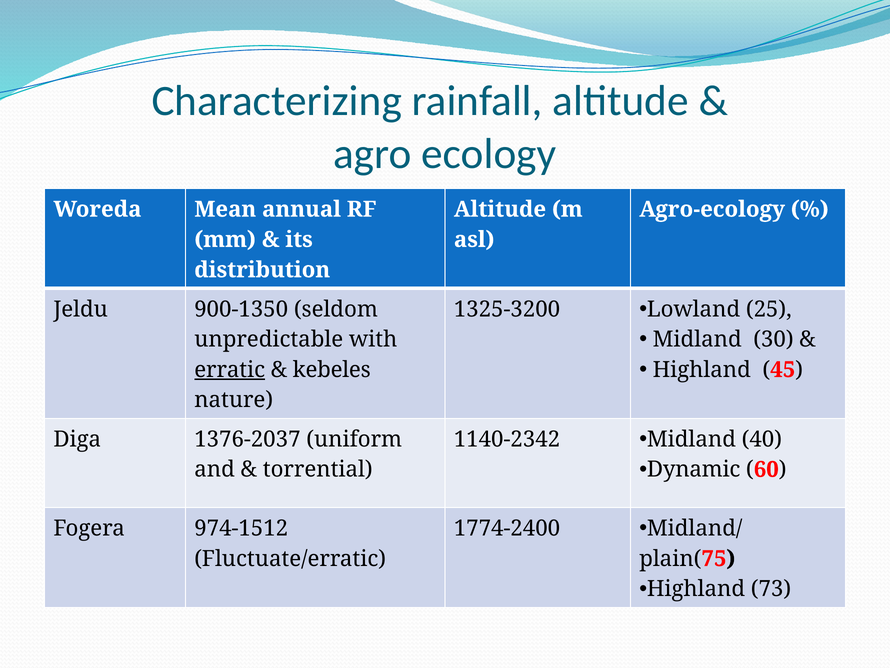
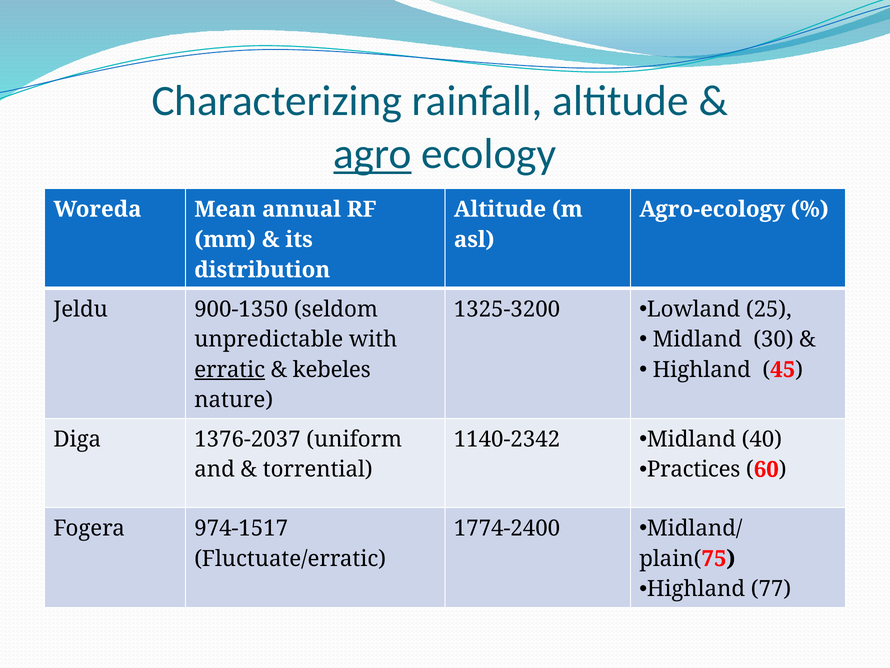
agro underline: none -> present
Dynamic: Dynamic -> Practices
974-1512: 974-1512 -> 974-1517
73: 73 -> 77
